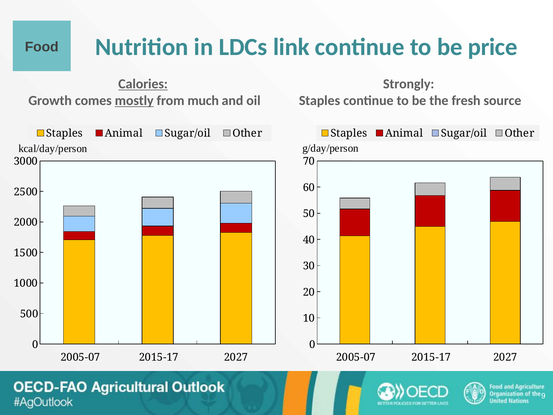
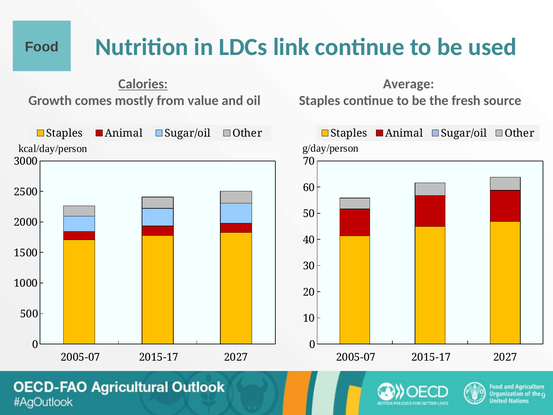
price: price -> used
Strongly: Strongly -> Average
mostly underline: present -> none
much: much -> value
